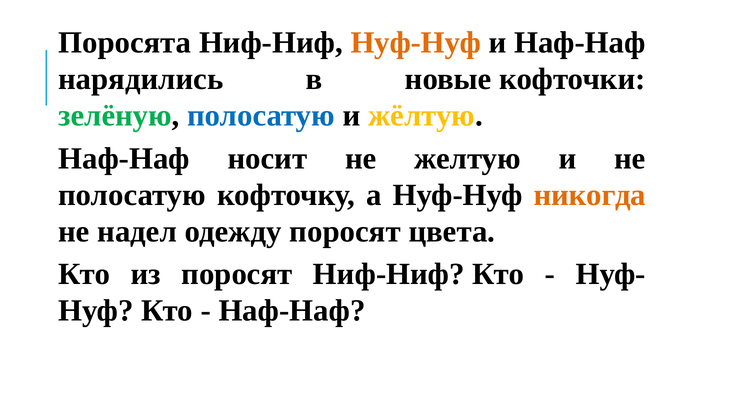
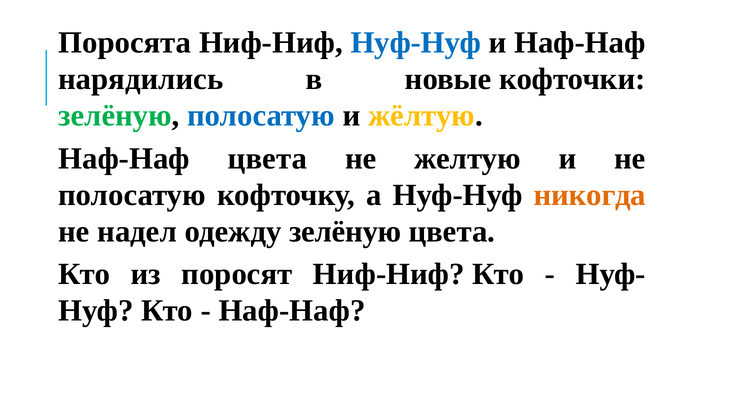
Нуф-Нуф at (416, 43) colour: orange -> blue
Наф-Наф носит: носит -> цвета
одежду поросят: поросят -> зелёную
